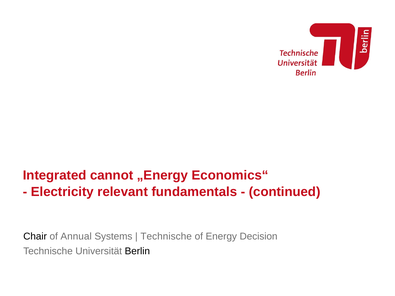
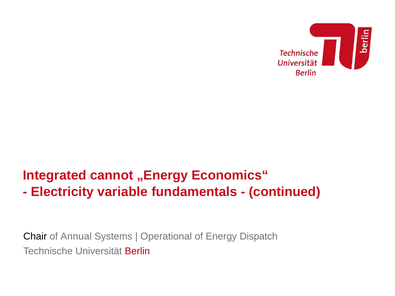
relevant: relevant -> variable
Technische at (166, 236): Technische -> Operational
Decision: Decision -> Dispatch
Berlin colour: black -> red
